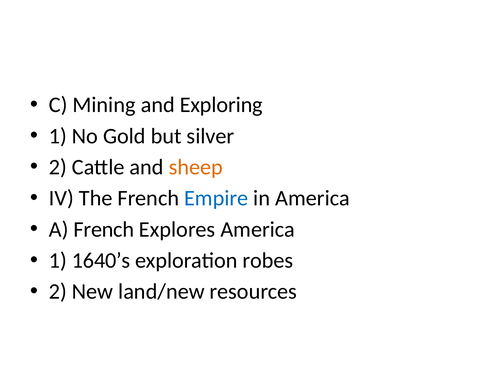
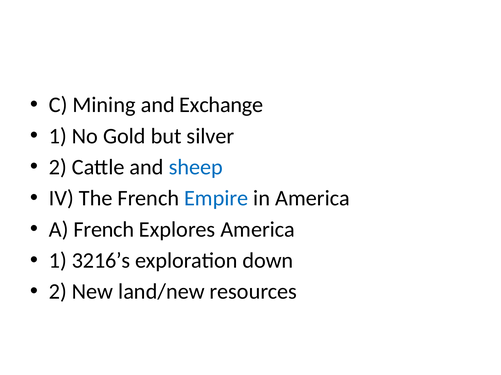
Exploring: Exploring -> Exchange
sheep colour: orange -> blue
1640’s: 1640’s -> 3216’s
robes: robes -> down
